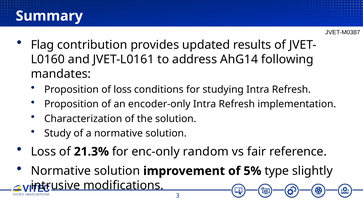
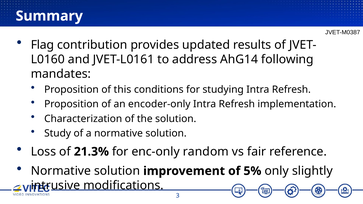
of loss: loss -> this
type: type -> only
